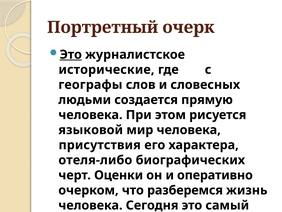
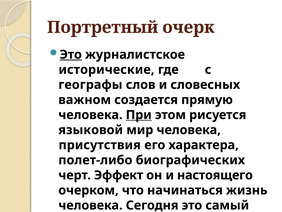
людьми: людьми -> важном
При underline: none -> present
отеля-либо: отеля-либо -> полет-либо
Оценки: Оценки -> Эффект
оперативно: оперативно -> настоящего
разберемся: разберемся -> начинаться
